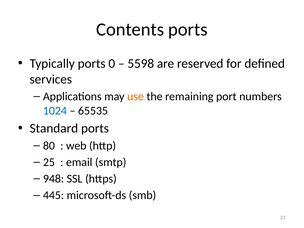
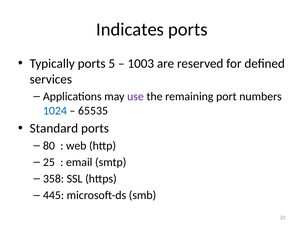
Contents: Contents -> Indicates
0: 0 -> 5
5598: 5598 -> 1003
use colour: orange -> purple
948: 948 -> 358
